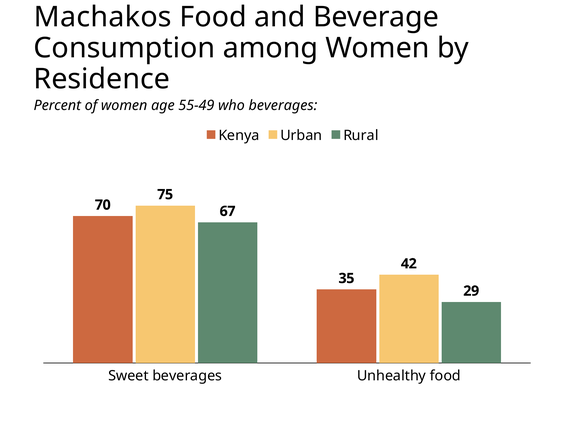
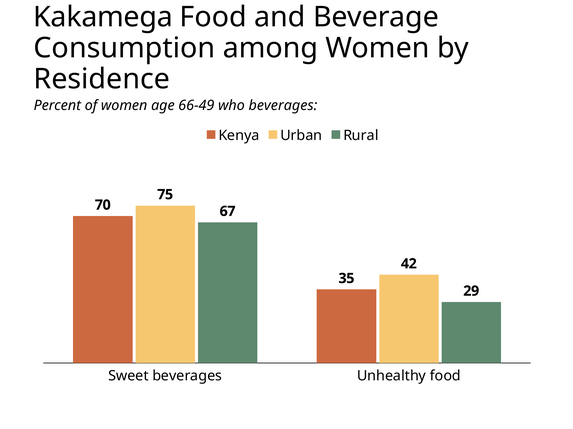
Machakos: Machakos -> Kakamega
55-49: 55-49 -> 66-49
